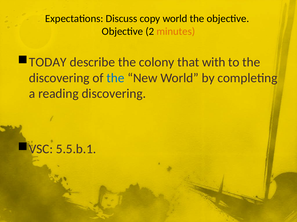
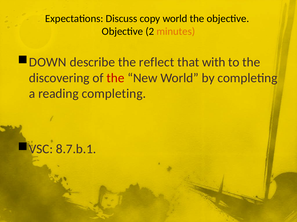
TODAY: TODAY -> DOWN
colony: colony -> reflect
the at (116, 78) colour: blue -> red
reading discovering: discovering -> completing
5.5.b.1: 5.5.b.1 -> 8.7.b.1
